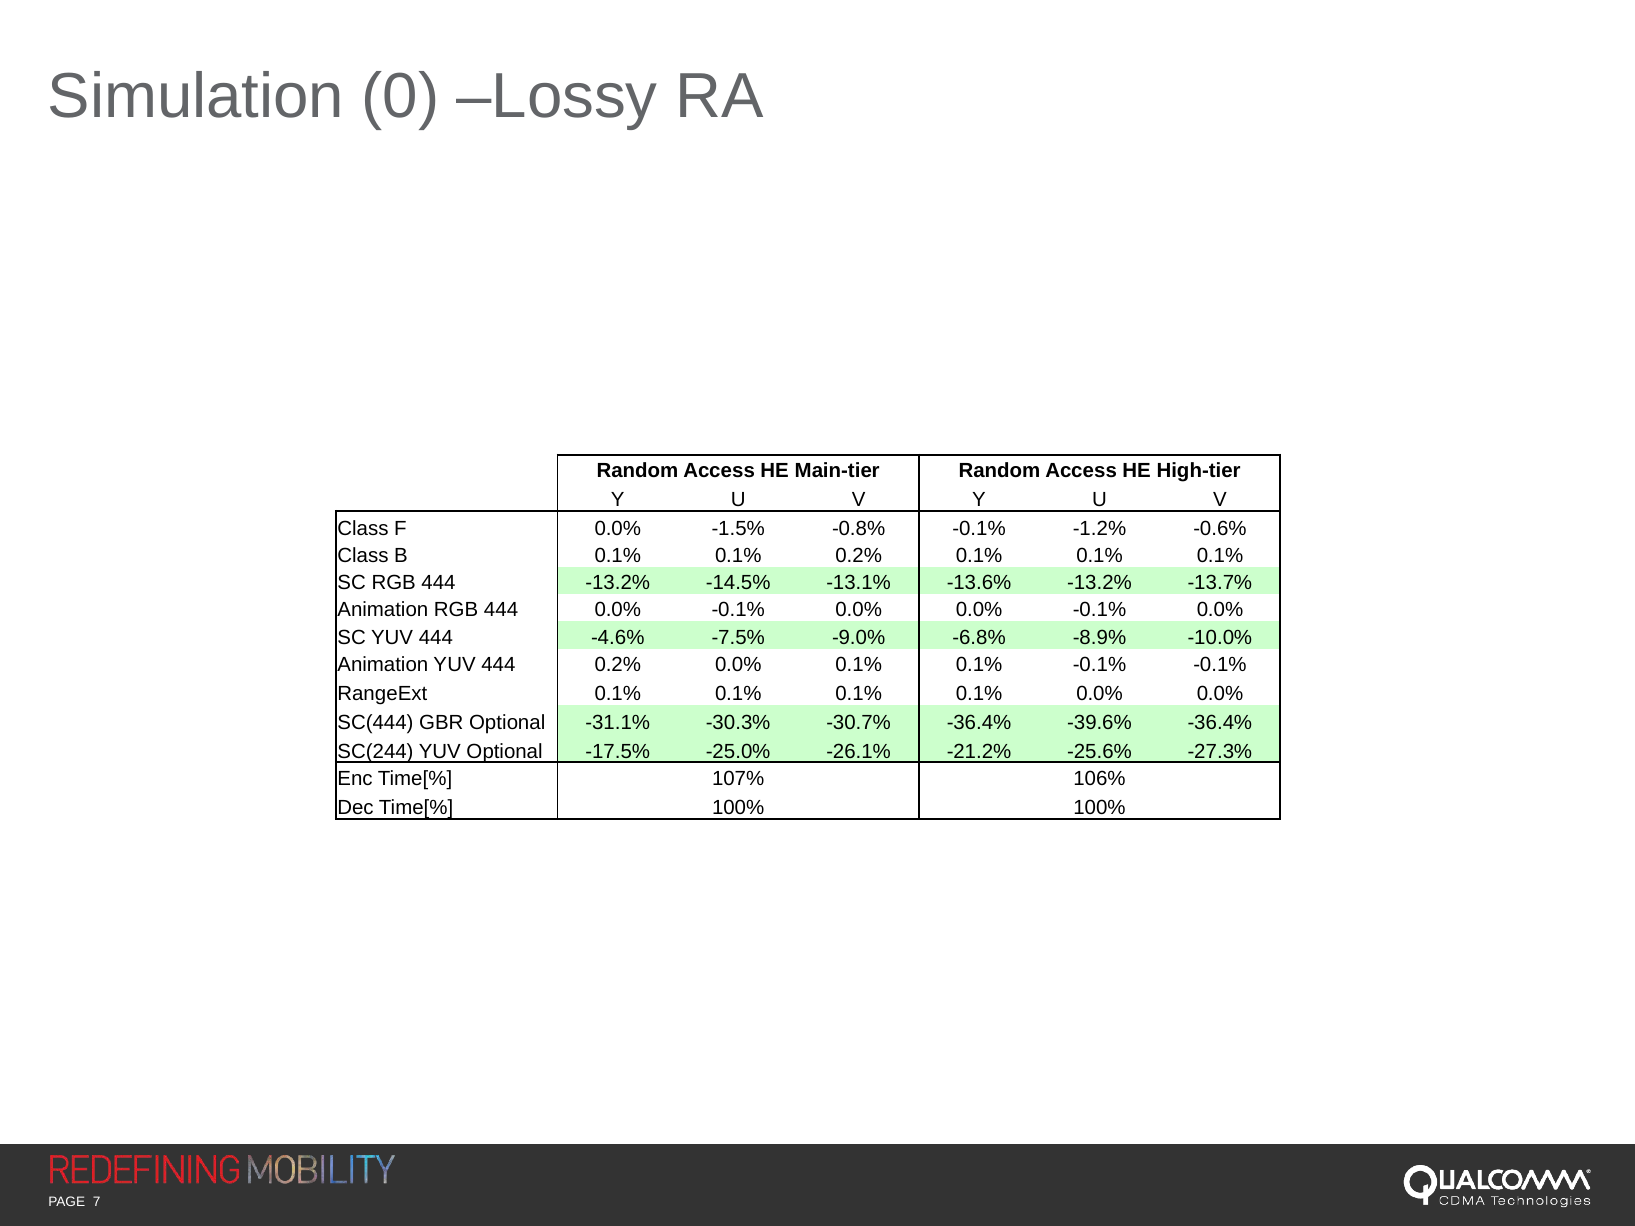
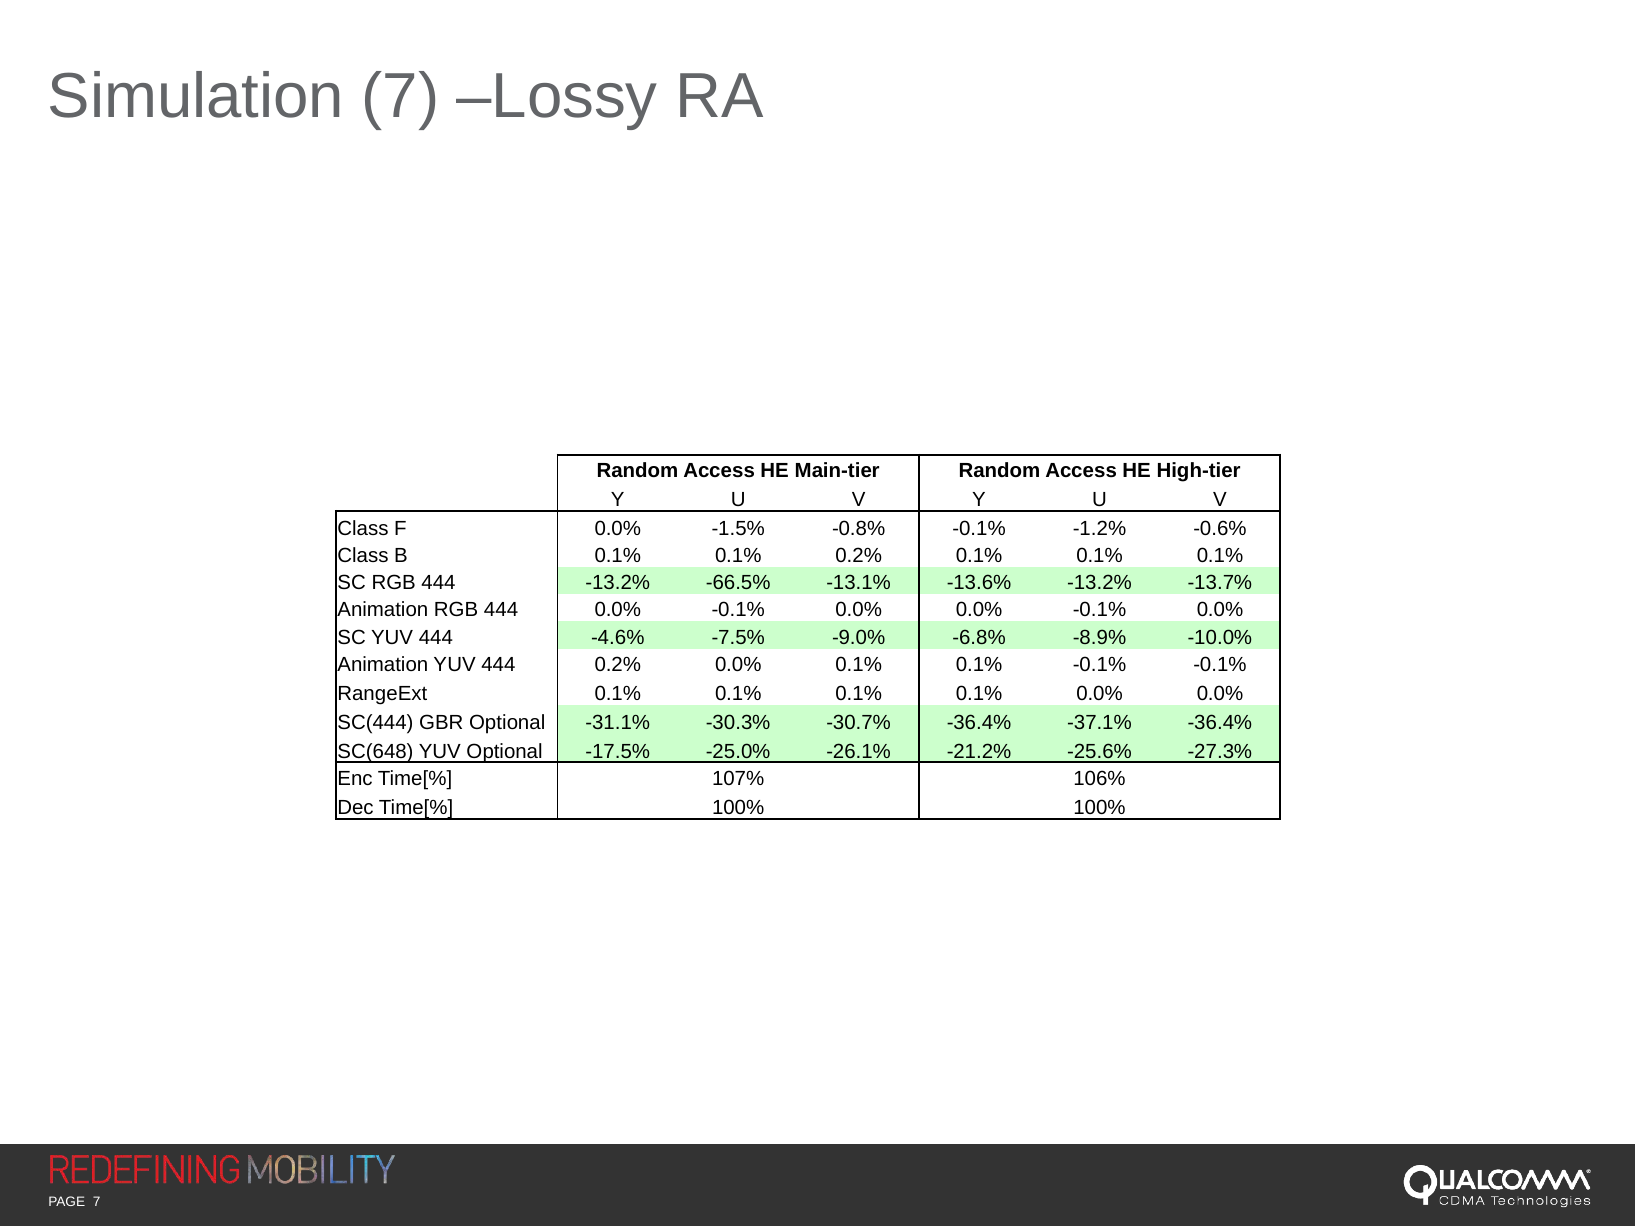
Simulation 0: 0 -> 7
-14.5%: -14.5% -> -66.5%
-39.6%: -39.6% -> -37.1%
SC(244: SC(244 -> SC(648
